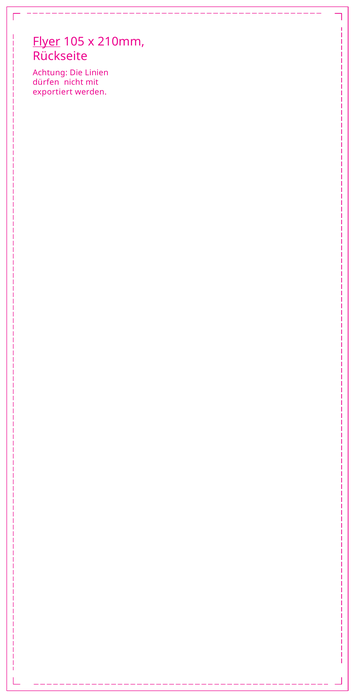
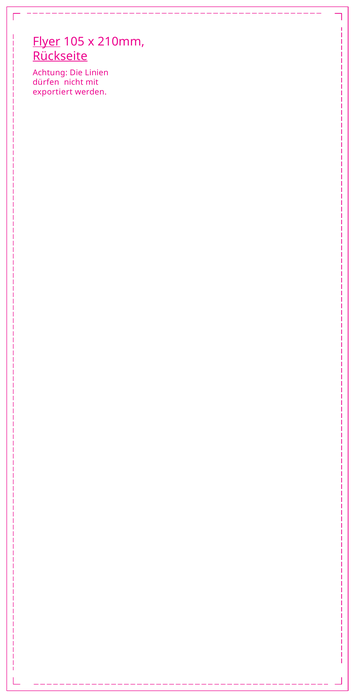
Rückseite underline: none -> present
